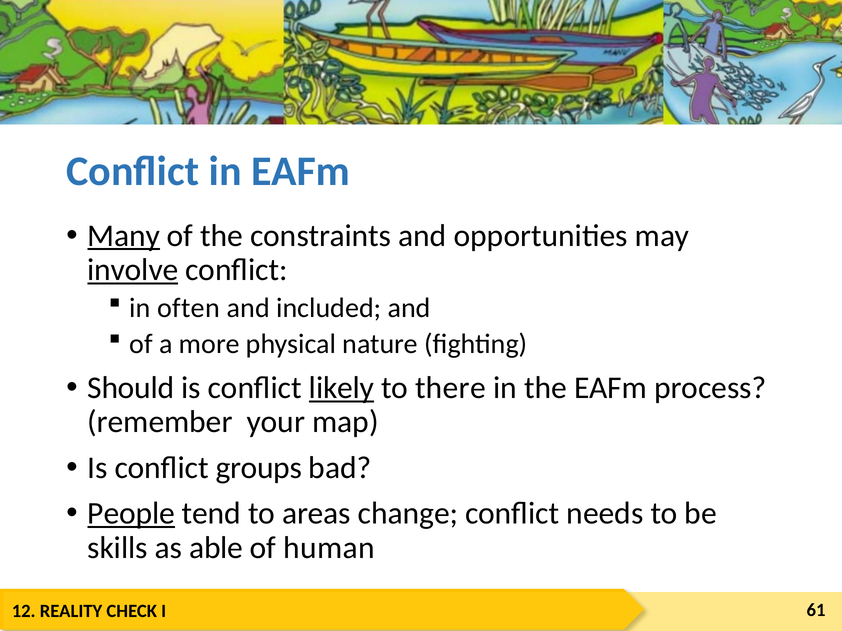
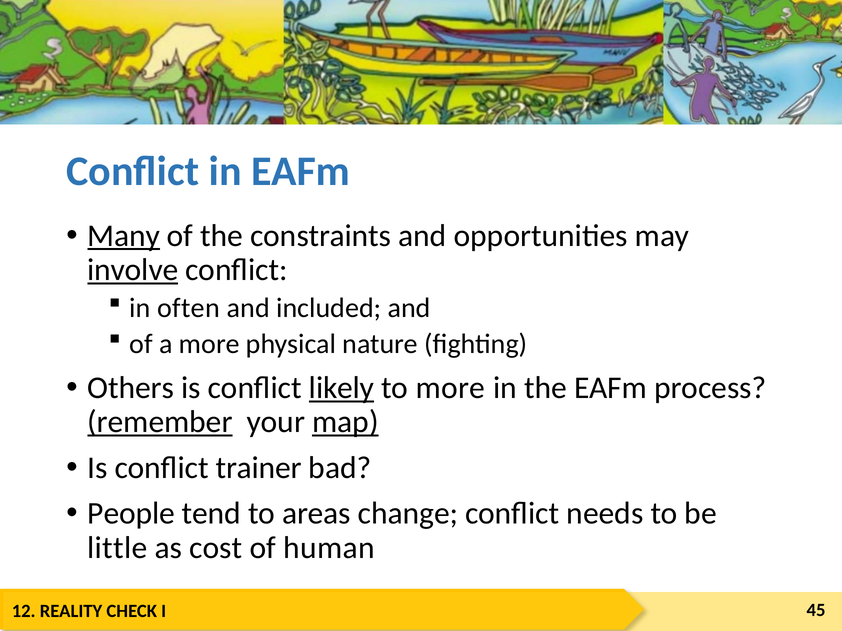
Should: Should -> Others
to there: there -> more
remember underline: none -> present
map underline: none -> present
groups: groups -> trainer
People underline: present -> none
skills: skills -> little
able: able -> cost
61: 61 -> 45
